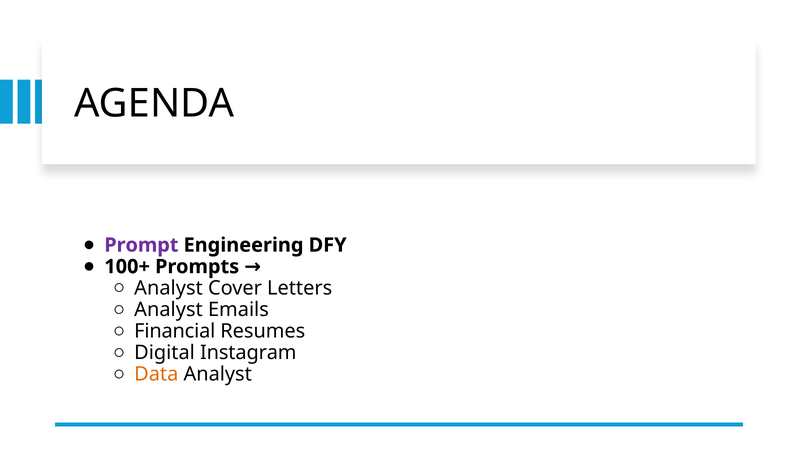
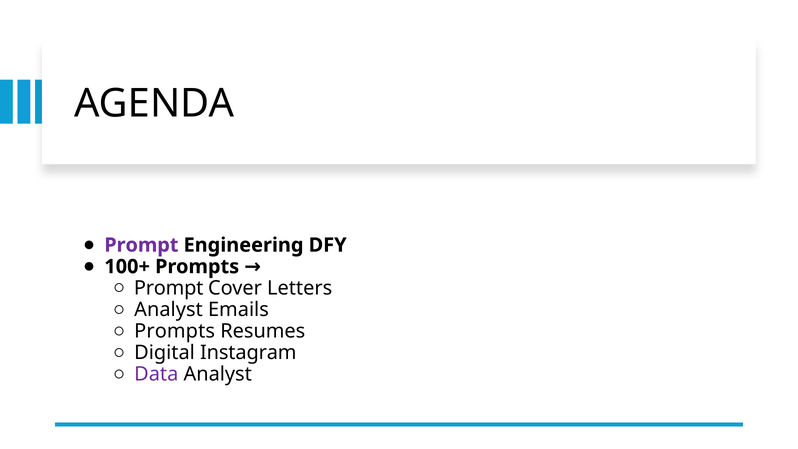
Analyst at (169, 288): Analyst -> Prompt
Financial at (175, 331): Financial -> Prompts
Data colour: orange -> purple
